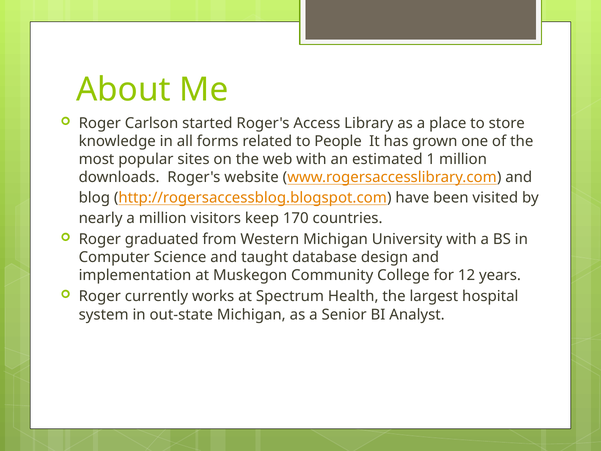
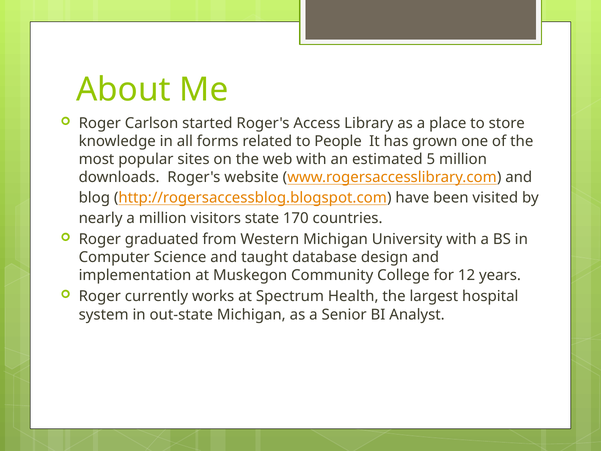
1: 1 -> 5
keep: keep -> state
